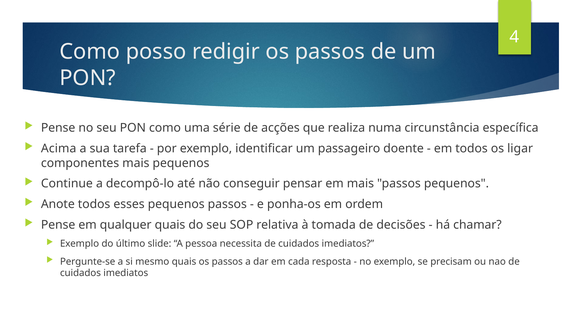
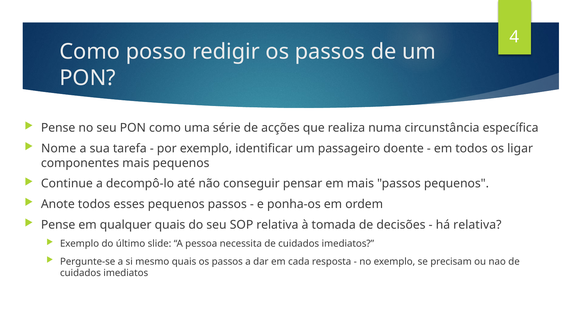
Acima: Acima -> Nome
há chamar: chamar -> relativa
